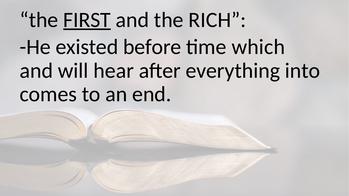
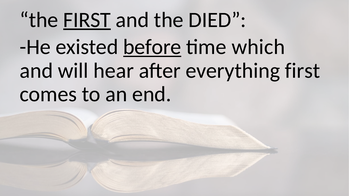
RICH: RICH -> DIED
before underline: none -> present
everything into: into -> first
